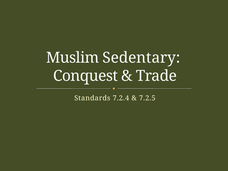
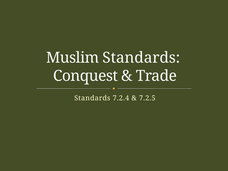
Muslim Sedentary: Sedentary -> Standards
